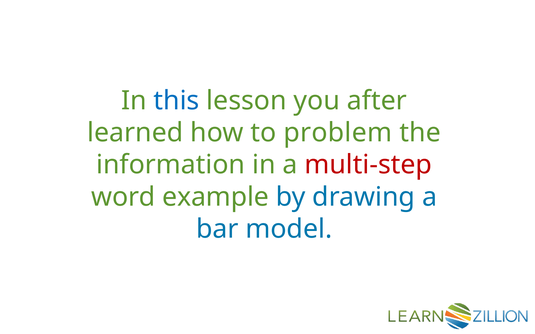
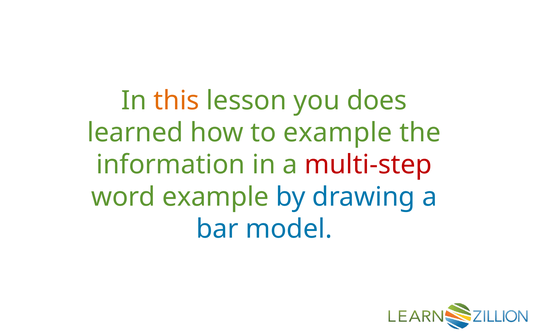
this colour: blue -> orange
after: after -> does
to problem: problem -> example
